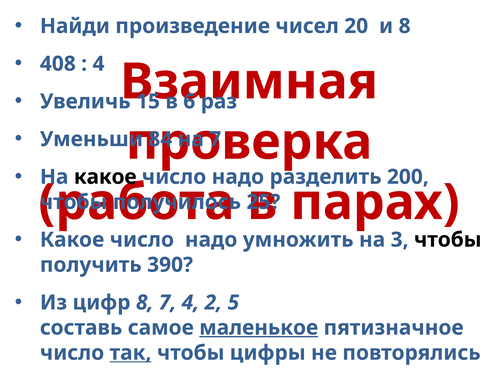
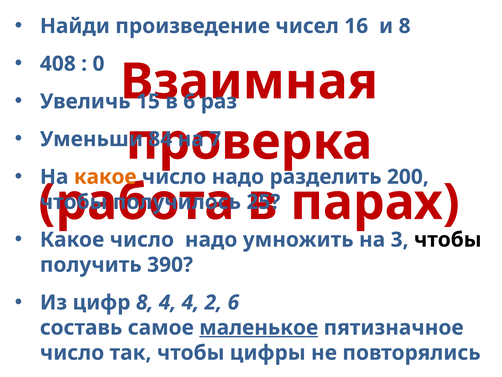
20: 20 -> 16
4 at (98, 64): 4 -> 0
какое at (105, 177) colour: black -> orange
8 7: 7 -> 4
2 5: 5 -> 6
так underline: present -> none
